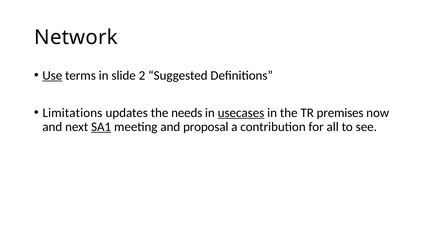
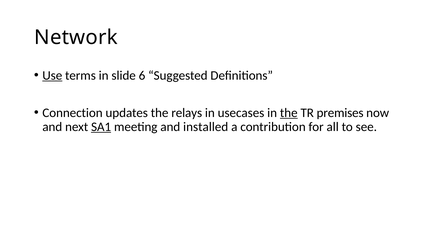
2: 2 -> 6
Limitations: Limitations -> Connection
needs: needs -> relays
usecases underline: present -> none
the at (289, 113) underline: none -> present
proposal: proposal -> installed
